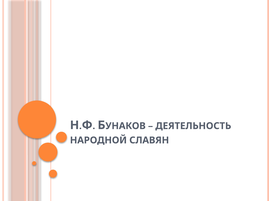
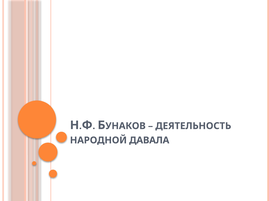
СЛАВЯН: СЛАВЯН -> ДАВАЛА
